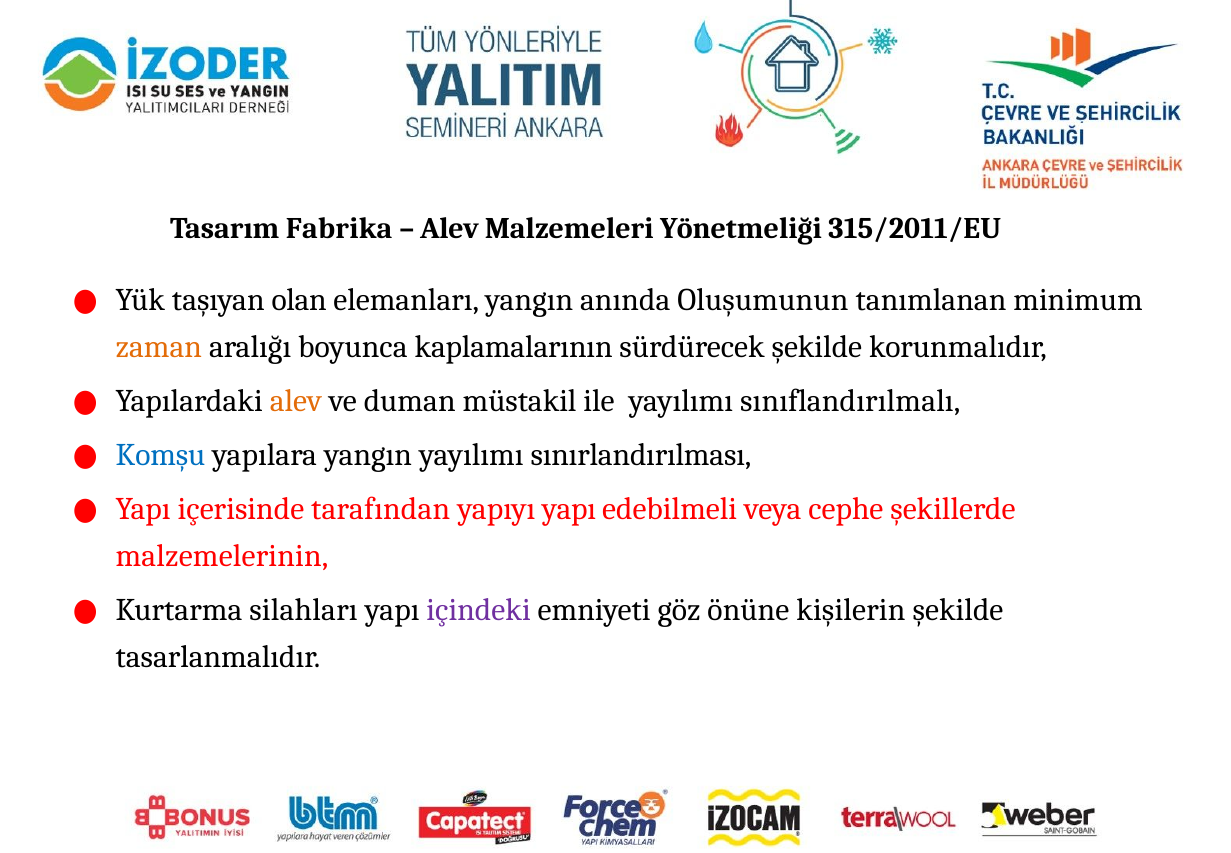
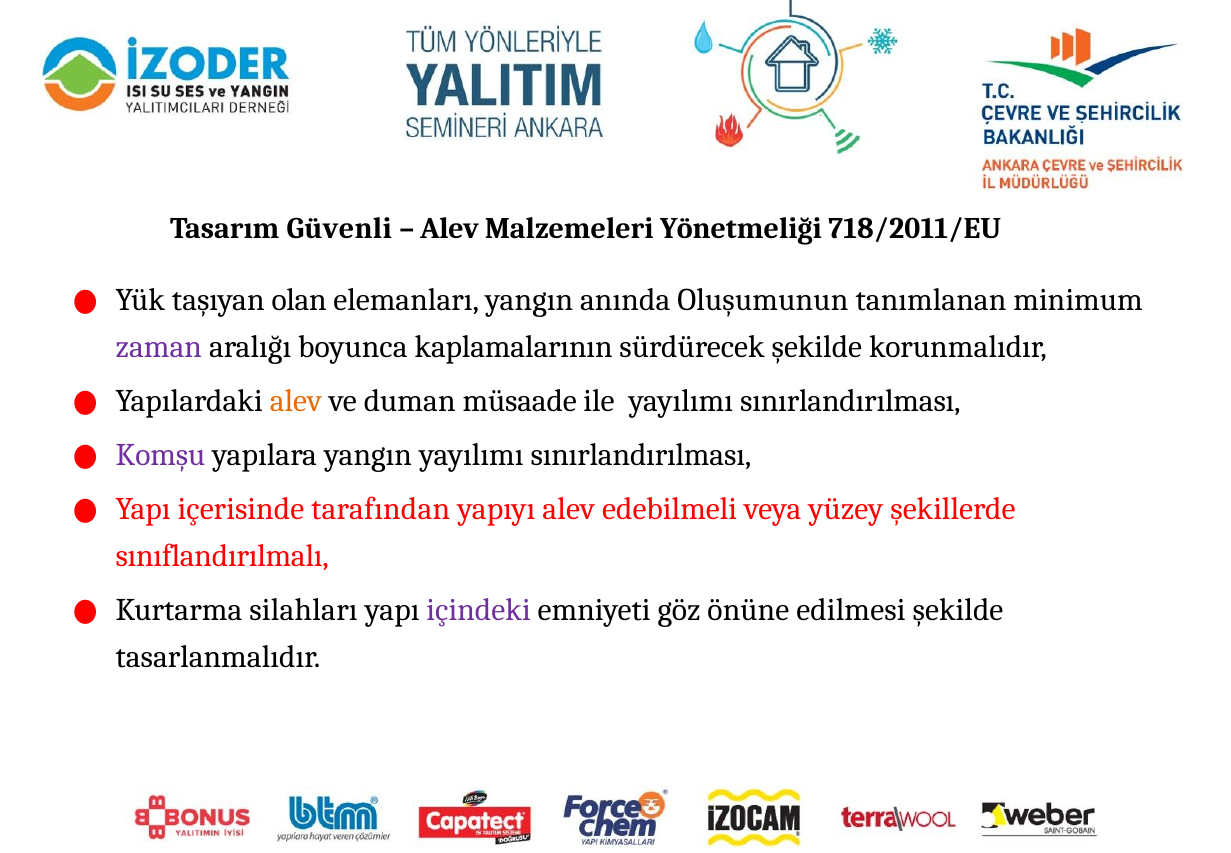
Fabrika: Fabrika -> Güvenli
315/2011/EU: 315/2011/EU -> 718/2011/EU
zaman colour: orange -> purple
müstakil: müstakil -> müsaade
ile yayılımı sınıflandırılmalı: sınıflandırılmalı -> sınırlandırılması
Komşu colour: blue -> purple
yapıyı yapı: yapı -> alev
cephe: cephe -> yüzey
malzemelerinin: malzemelerinin -> sınıflandırılmalı
kişilerin: kişilerin -> edilmesi
